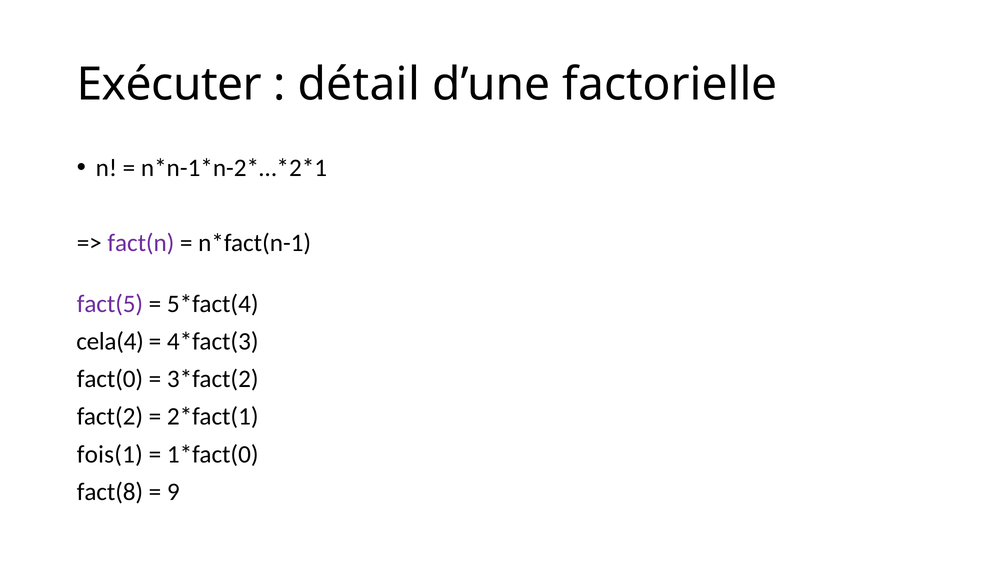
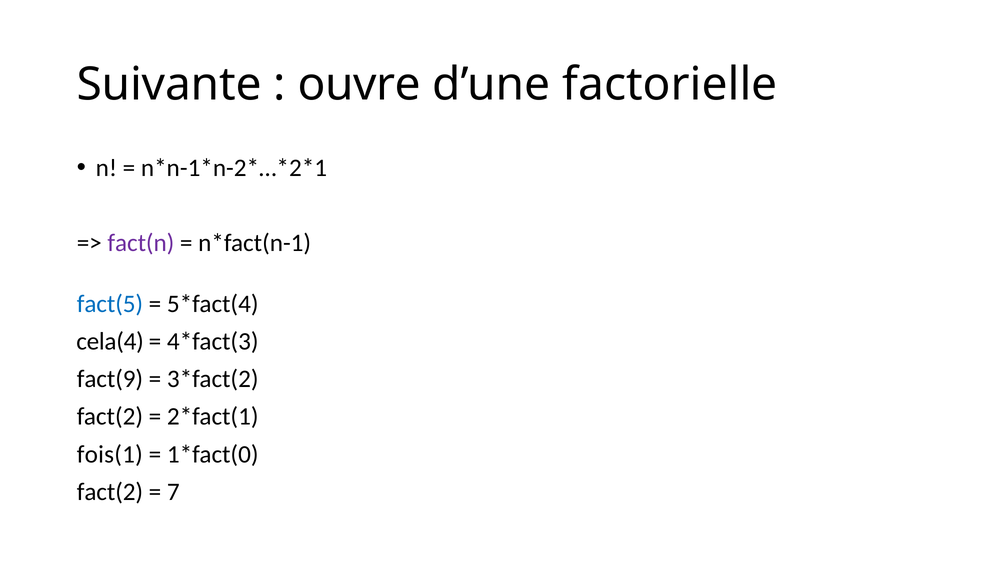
Exécuter: Exécuter -> Suivante
détail: détail -> ouvre
fact(5 colour: purple -> blue
fact(0: fact(0 -> fact(9
fact(8 at (110, 492): fact(8 -> fact(2
9: 9 -> 7
